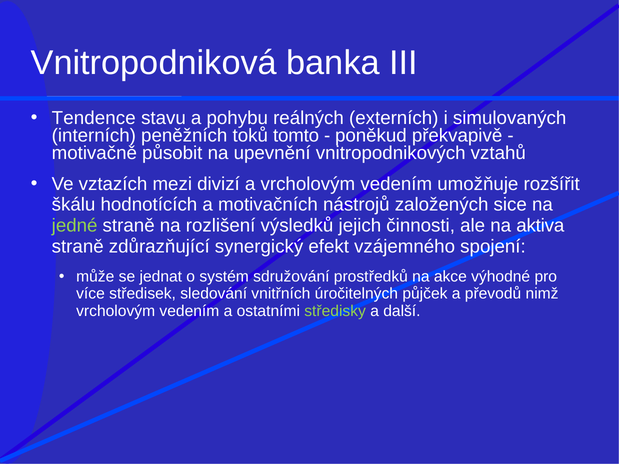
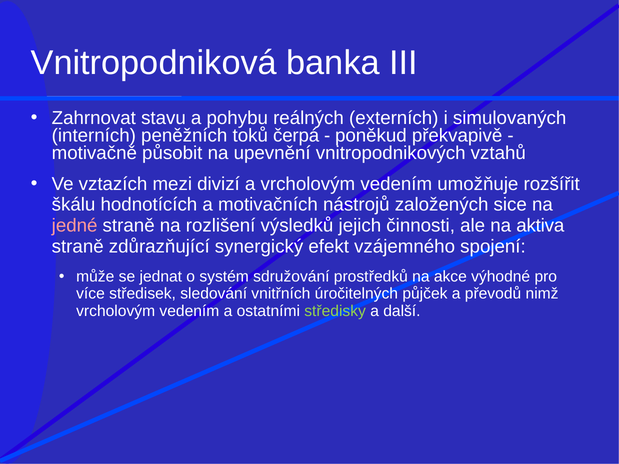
Tendence: Tendence -> Zahrnovat
tomto: tomto -> čerpá
jedné colour: light green -> pink
